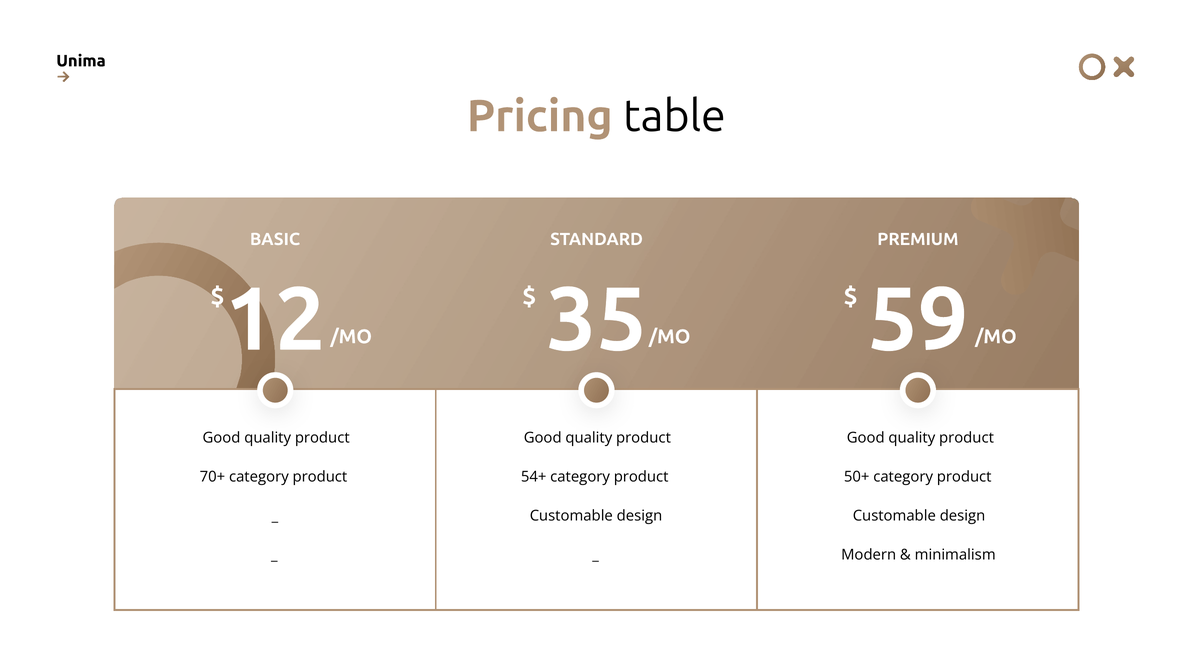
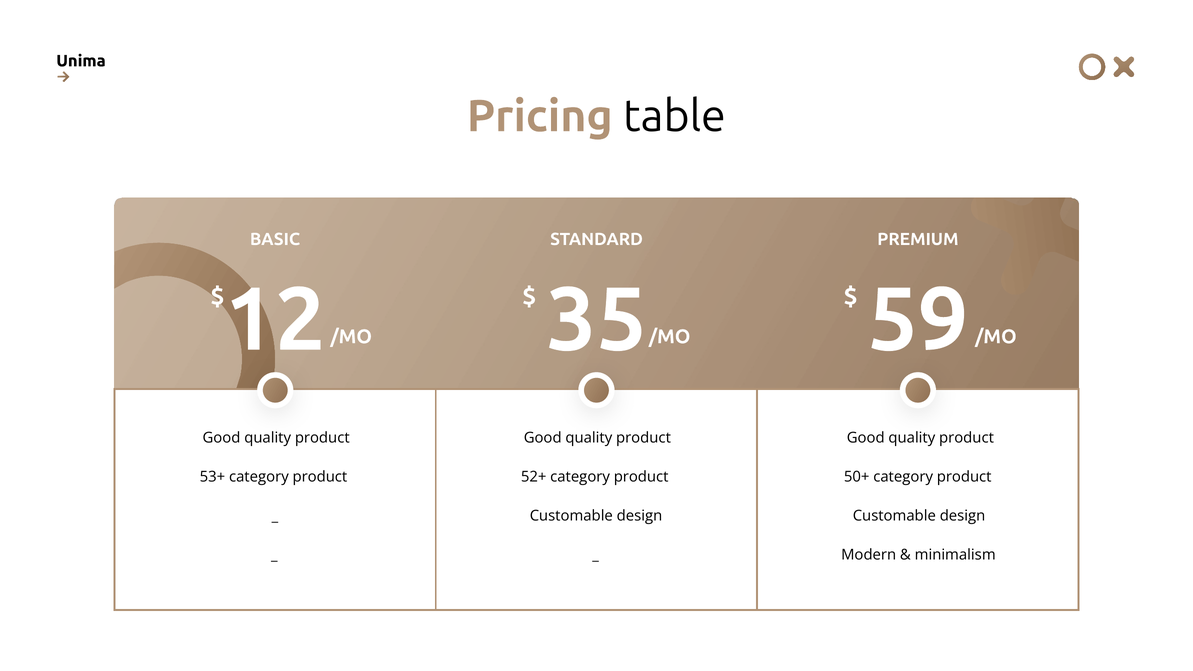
70+: 70+ -> 53+
54+: 54+ -> 52+
